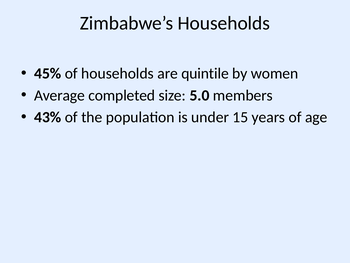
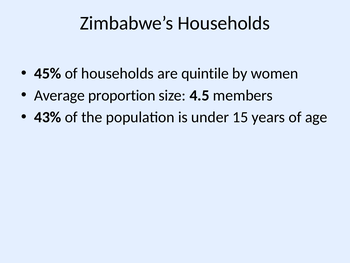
completed: completed -> proportion
5.0: 5.0 -> 4.5
